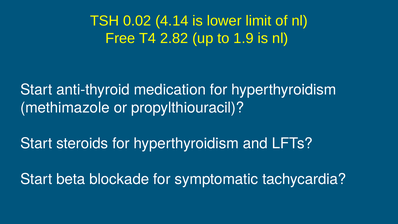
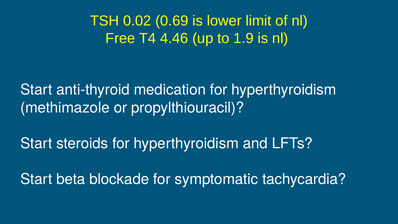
4.14: 4.14 -> 0.69
2.82: 2.82 -> 4.46
